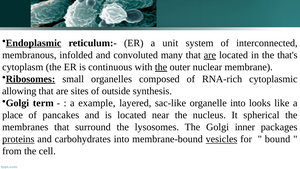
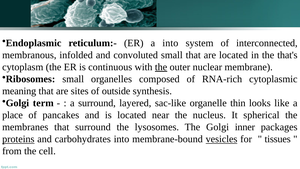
Endoplasmic underline: present -> none
a unit: unit -> into
convoluted many: many -> small
are at (210, 55) underline: present -> none
Ribosomes underline: present -> none
allowing: allowing -> meaning
a example: example -> surround
organelle into: into -> thin
bound: bound -> tissues
